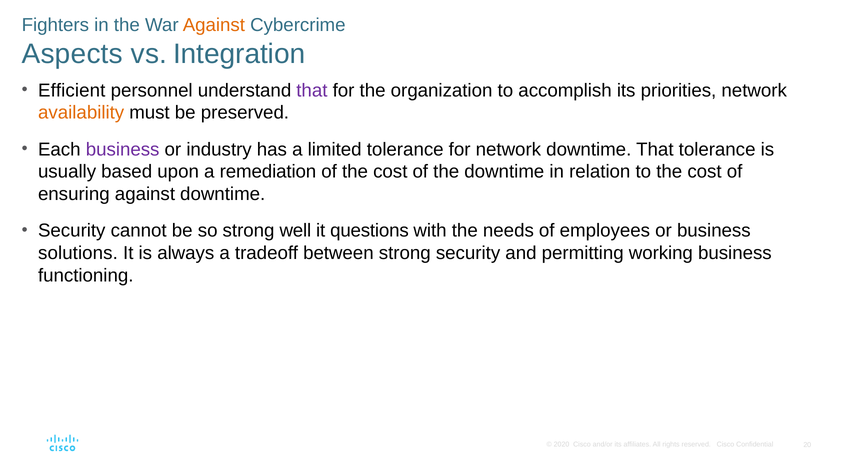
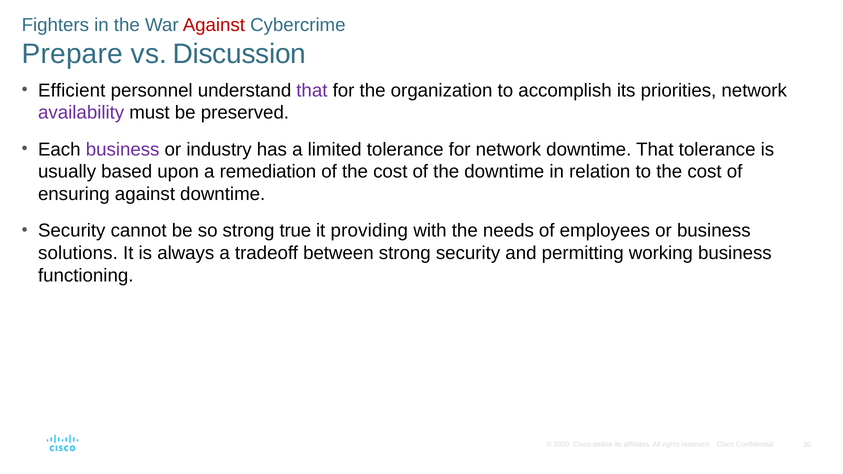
Against at (214, 25) colour: orange -> red
Aspects: Aspects -> Prepare
Integration: Integration -> Discussion
availability colour: orange -> purple
well: well -> true
questions: questions -> providing
